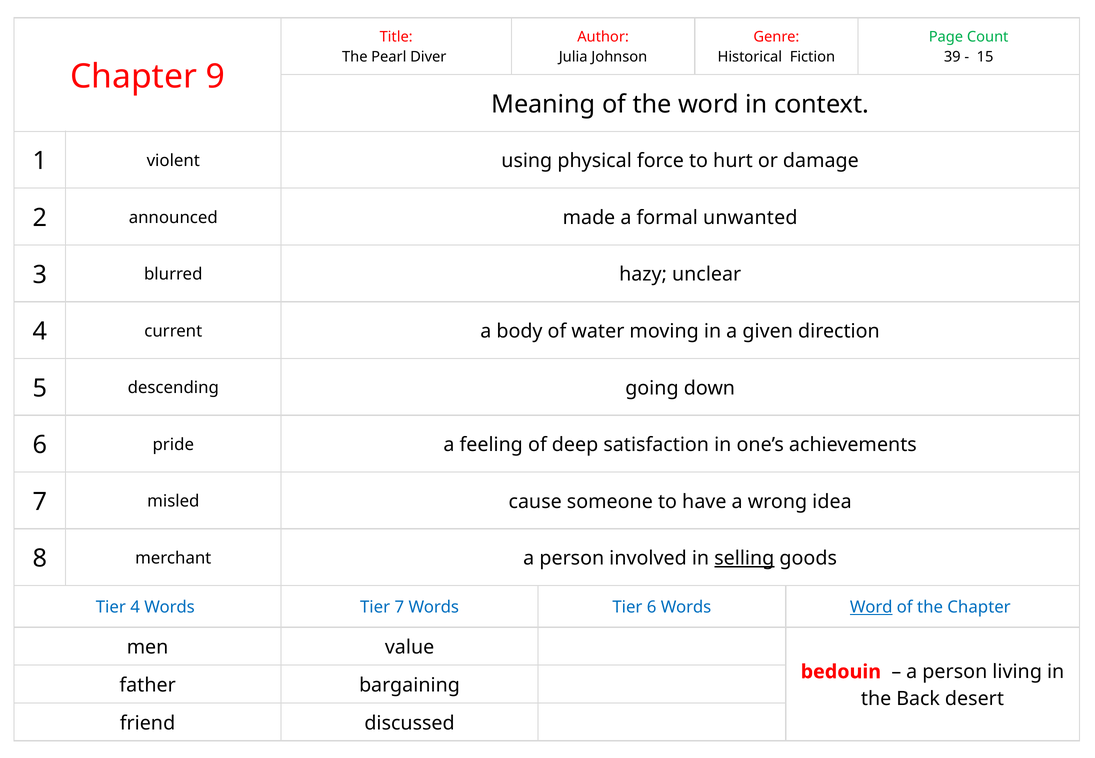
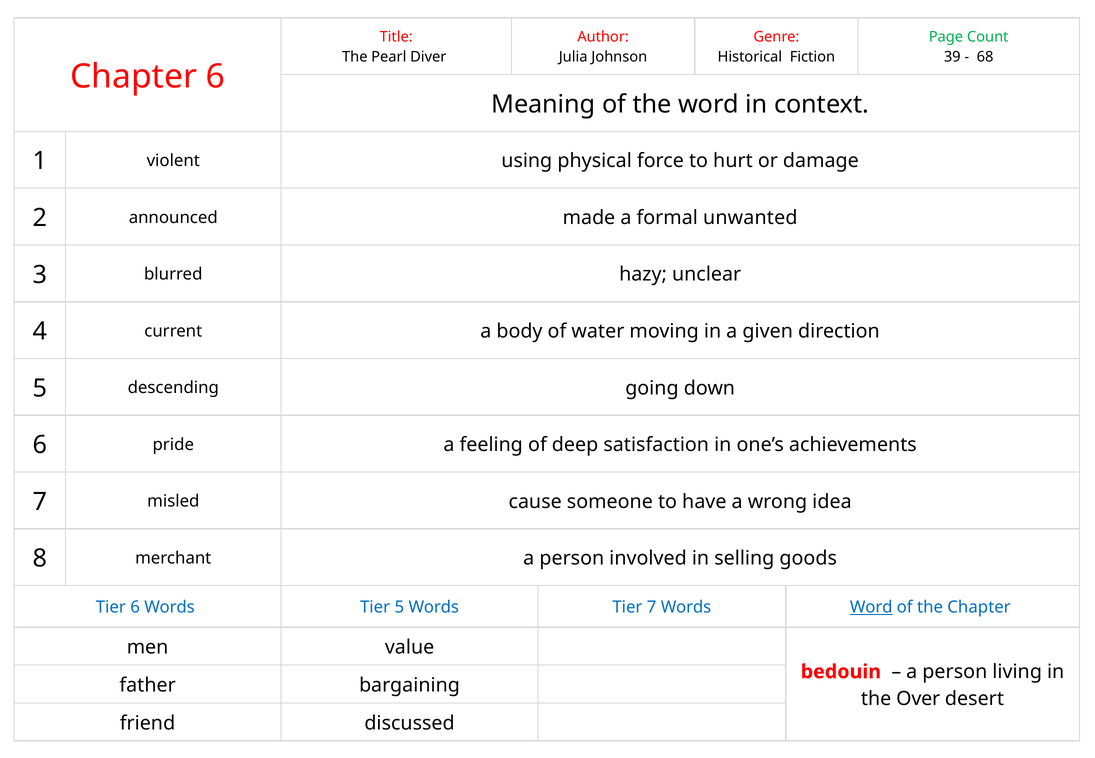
15: 15 -> 68
Chapter 9: 9 -> 6
selling underline: present -> none
Tier 4: 4 -> 6
Tier 7: 7 -> 5
Tier 6: 6 -> 7
Back: Back -> Over
